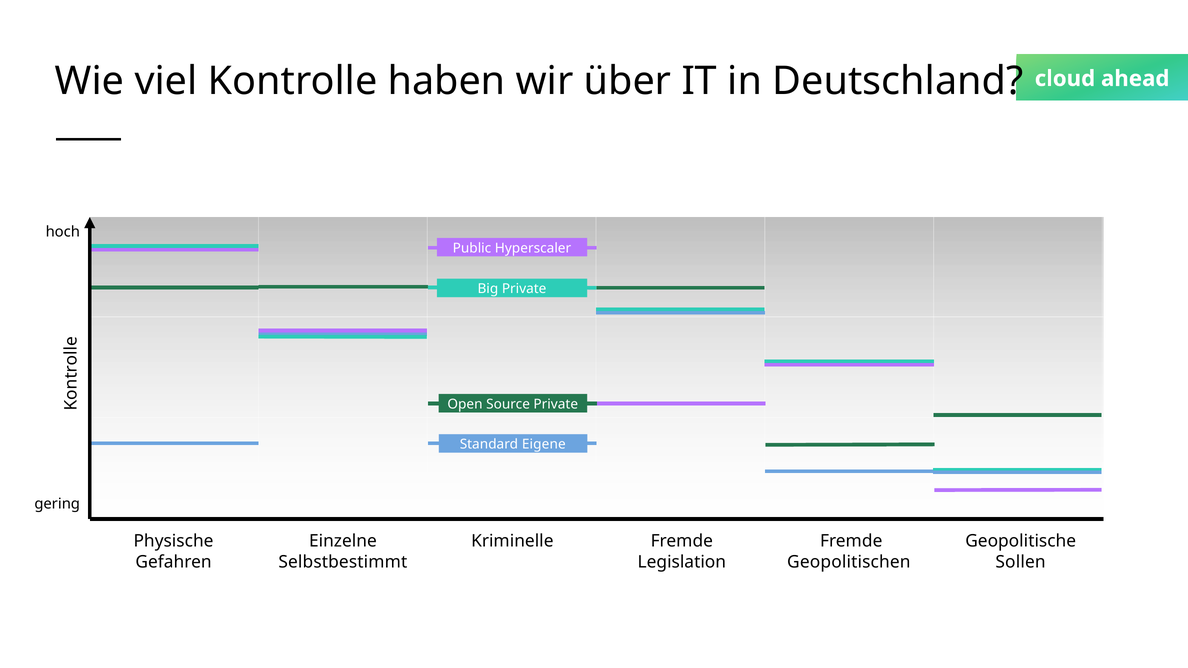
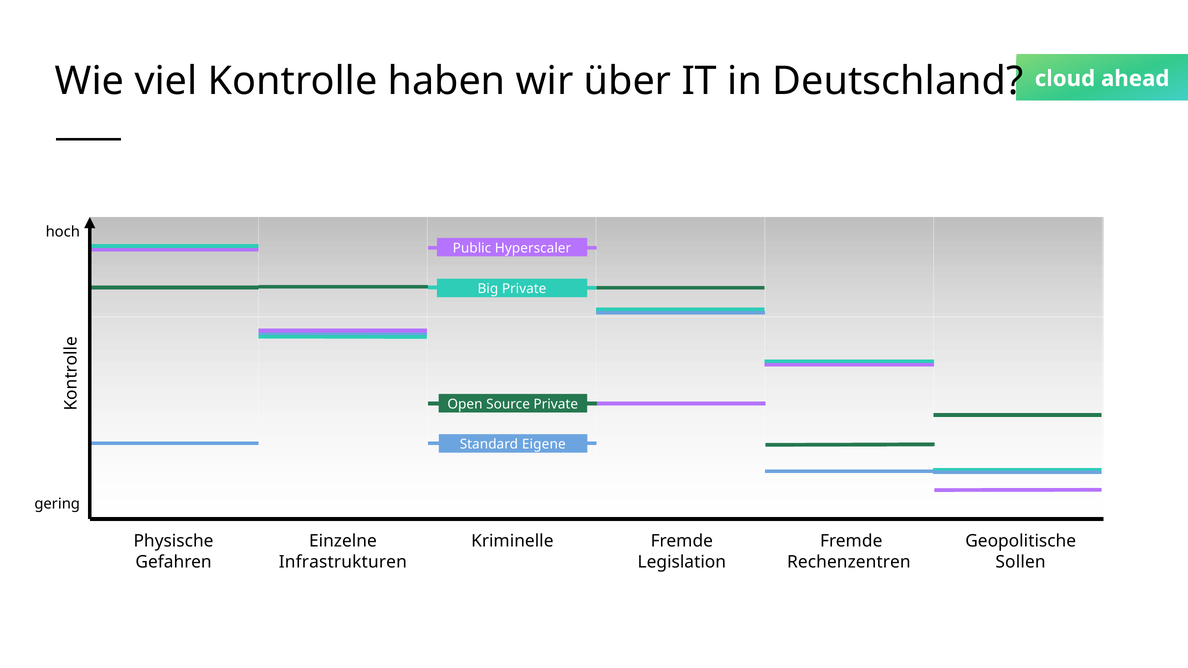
Selbstbestimmt: Selbstbestimmt -> Infrastrukturen
Geopolitischen: Geopolitischen -> Rechenzentren
